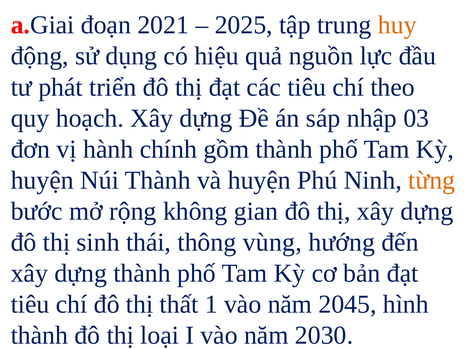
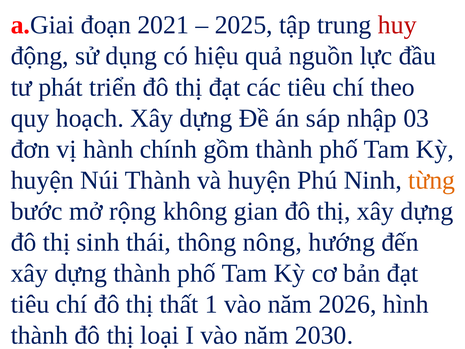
huy colour: orange -> red
vùng: vùng -> nông
2045: 2045 -> 2026
